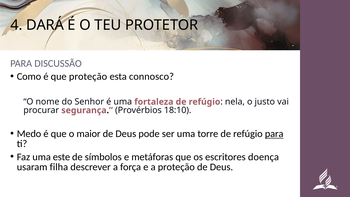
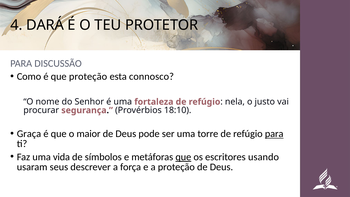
Medo: Medo -> Graça
este: este -> vida
que at (183, 157) underline: none -> present
doença: doença -> usando
filha: filha -> seus
